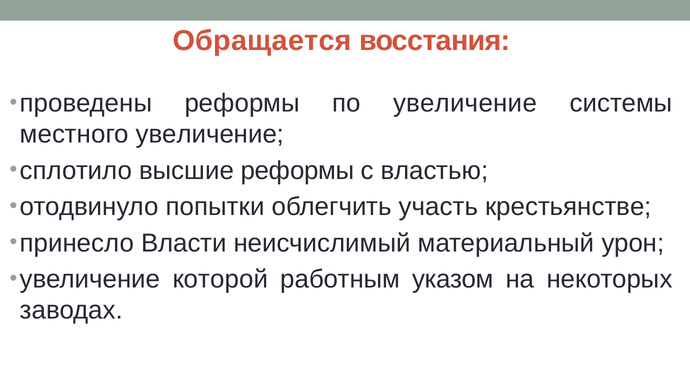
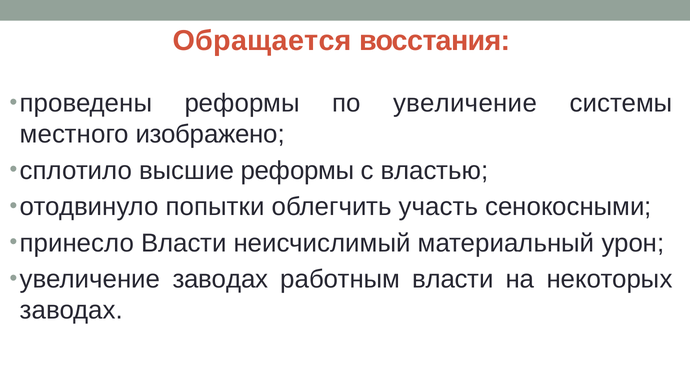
местного увеличение: увеличение -> изображено
крестьянстве: крестьянстве -> сенокосными
увеличение которой: которой -> заводах
работным указом: указом -> власти
